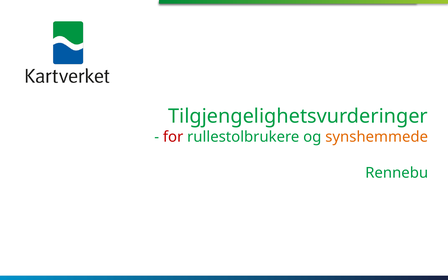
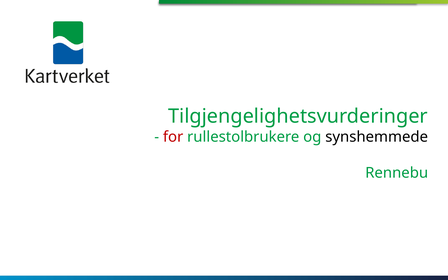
synshemmede colour: orange -> black
